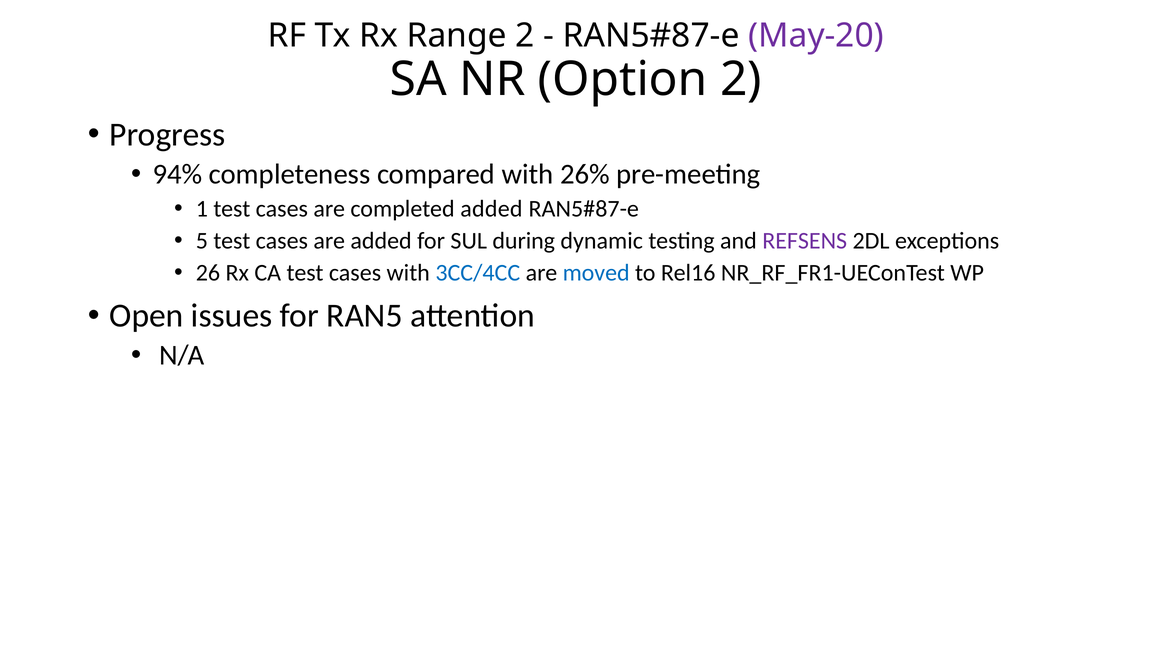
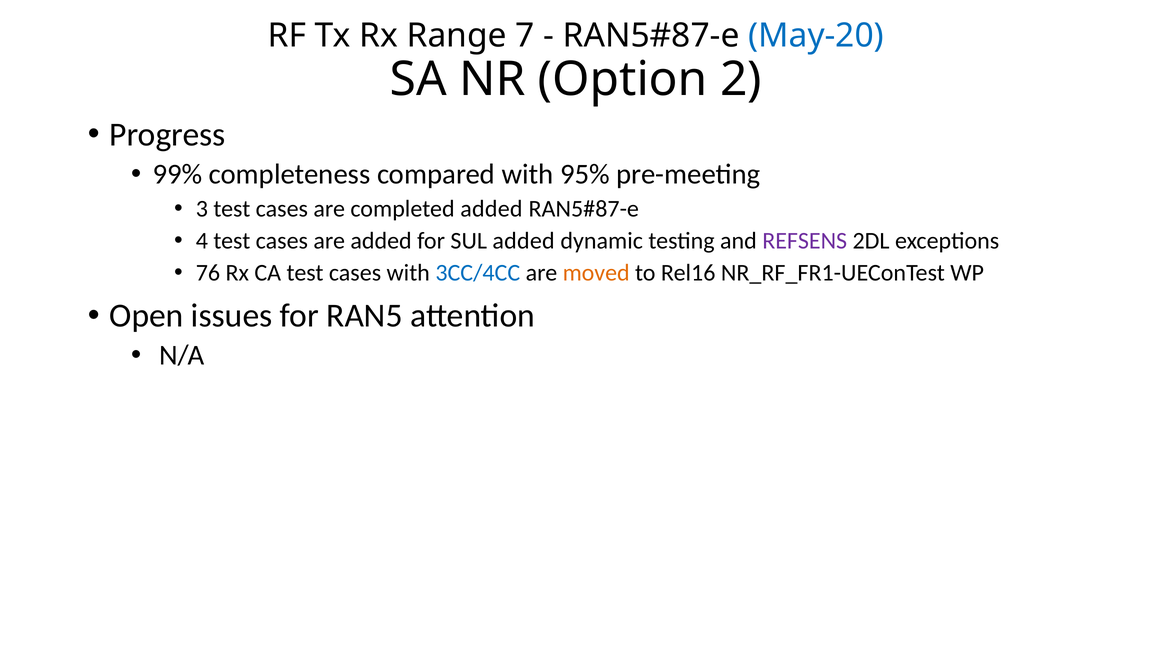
Range 2: 2 -> 7
May-20 colour: purple -> blue
94%: 94% -> 99%
26%: 26% -> 95%
1: 1 -> 3
5: 5 -> 4
SUL during: during -> added
26: 26 -> 76
moved colour: blue -> orange
